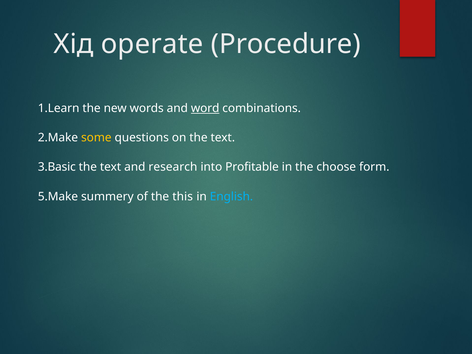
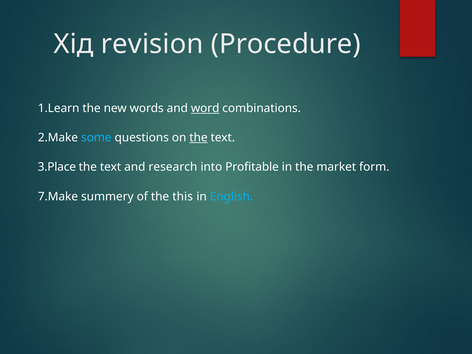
operate: operate -> revision
some colour: yellow -> light blue
the at (198, 138) underline: none -> present
3.Basic: 3.Basic -> 3.Place
choose: choose -> market
5.Make: 5.Make -> 7.Make
